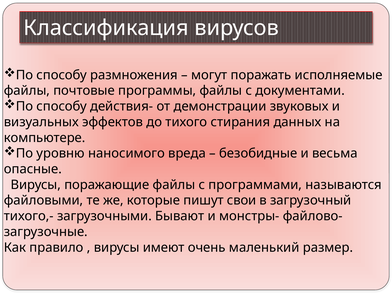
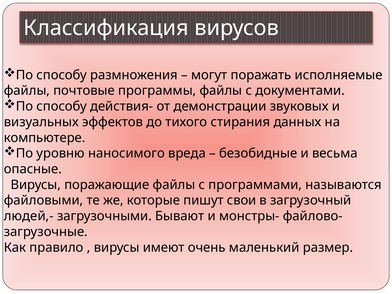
тихого,-: тихого,- -> людей,-
